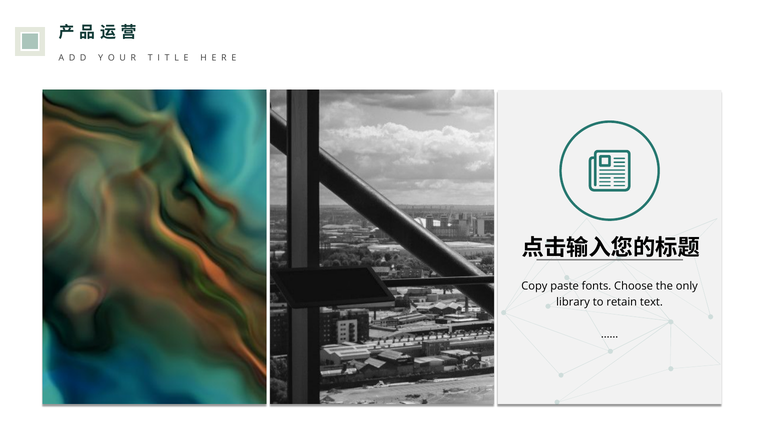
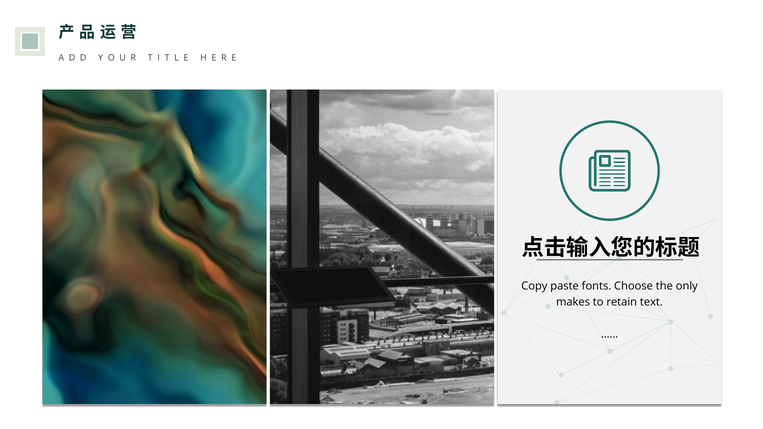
library: library -> makes
